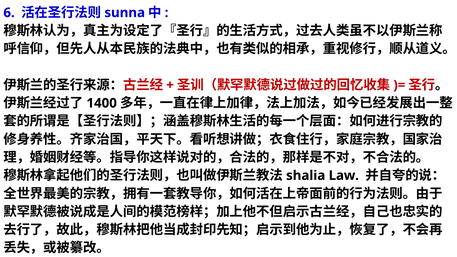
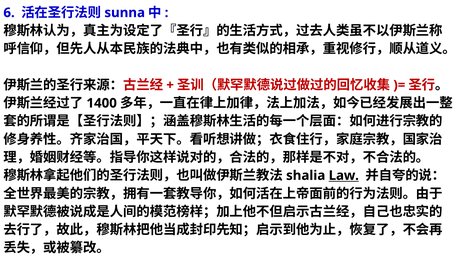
Law underline: none -> present
